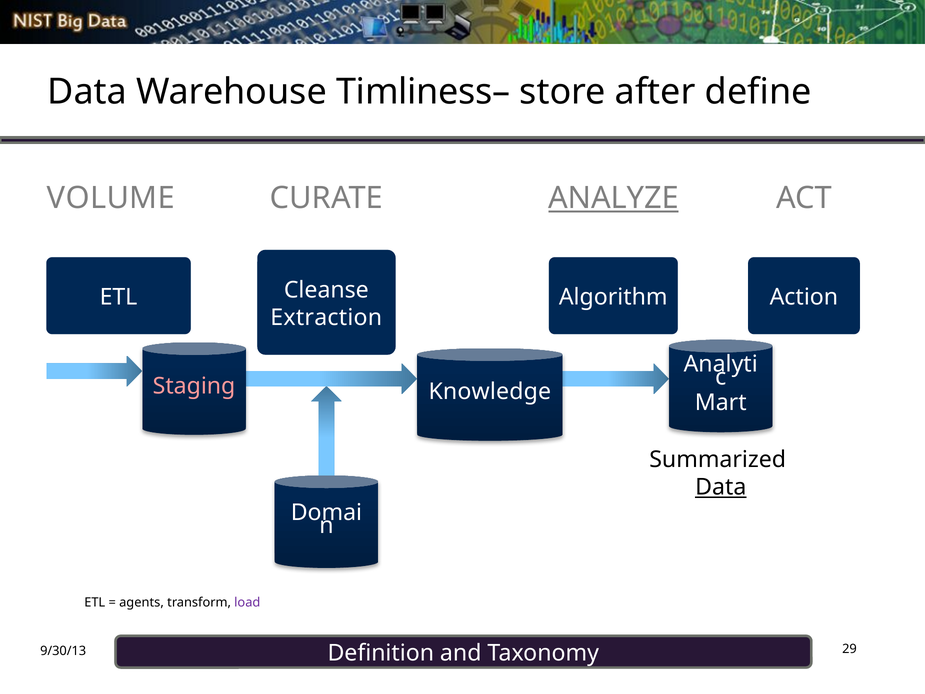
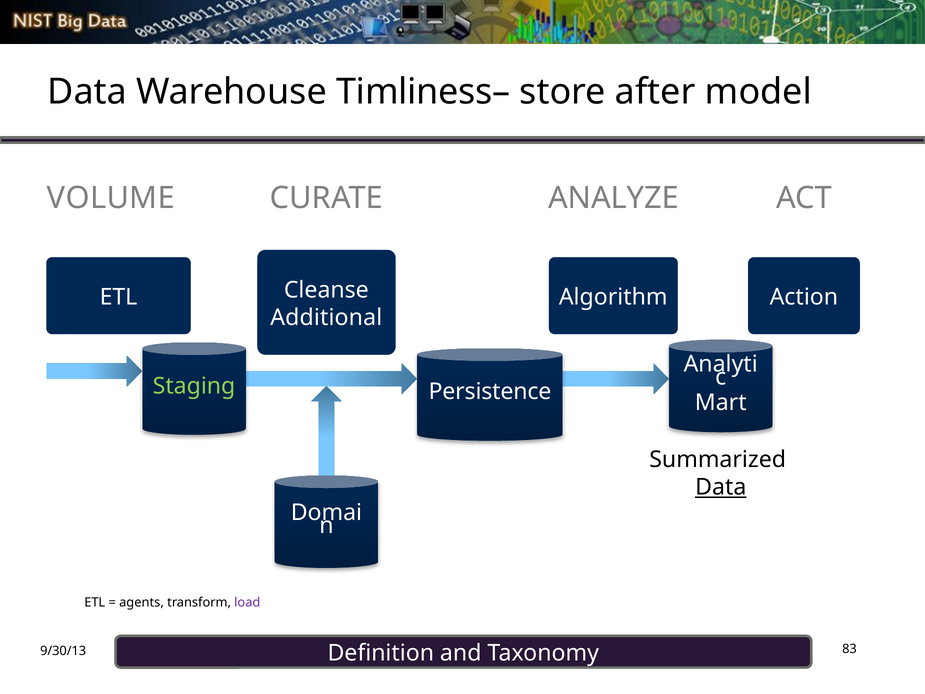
define: define -> model
ANALYZE underline: present -> none
Extraction: Extraction -> Additional
Staging colour: pink -> light green
Knowledge: Knowledge -> Persistence
29: 29 -> 83
